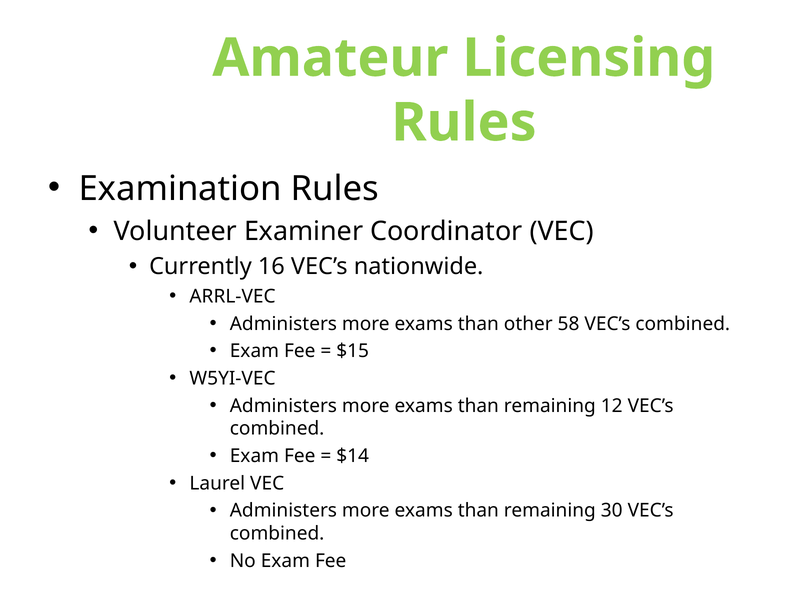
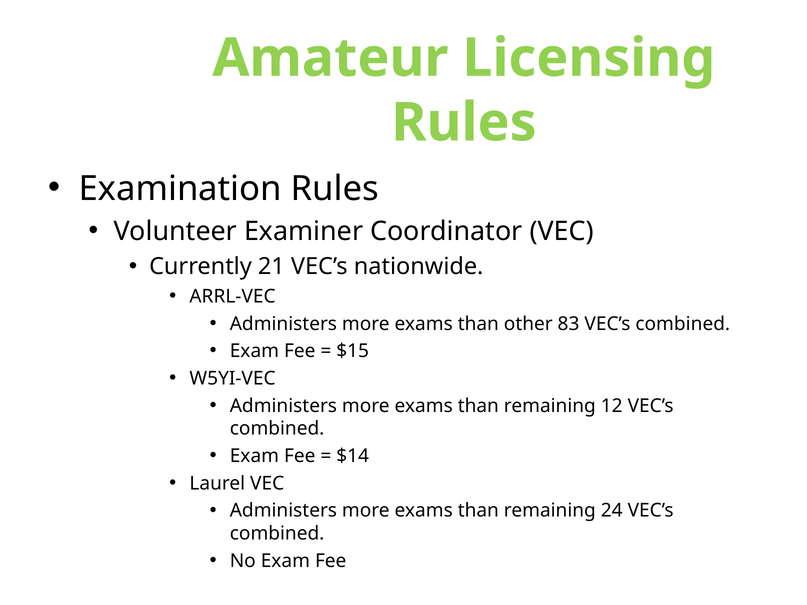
16: 16 -> 21
58: 58 -> 83
30: 30 -> 24
